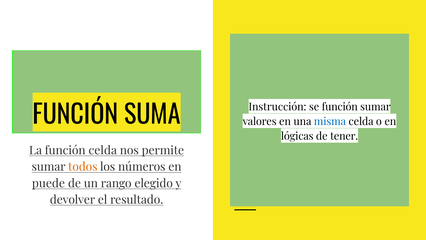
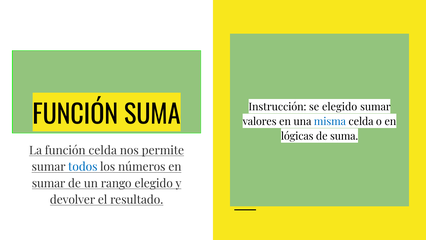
se función: función -> elegido
de tener: tener -> suma
todos colour: orange -> blue
puede at (48, 183): puede -> sumar
